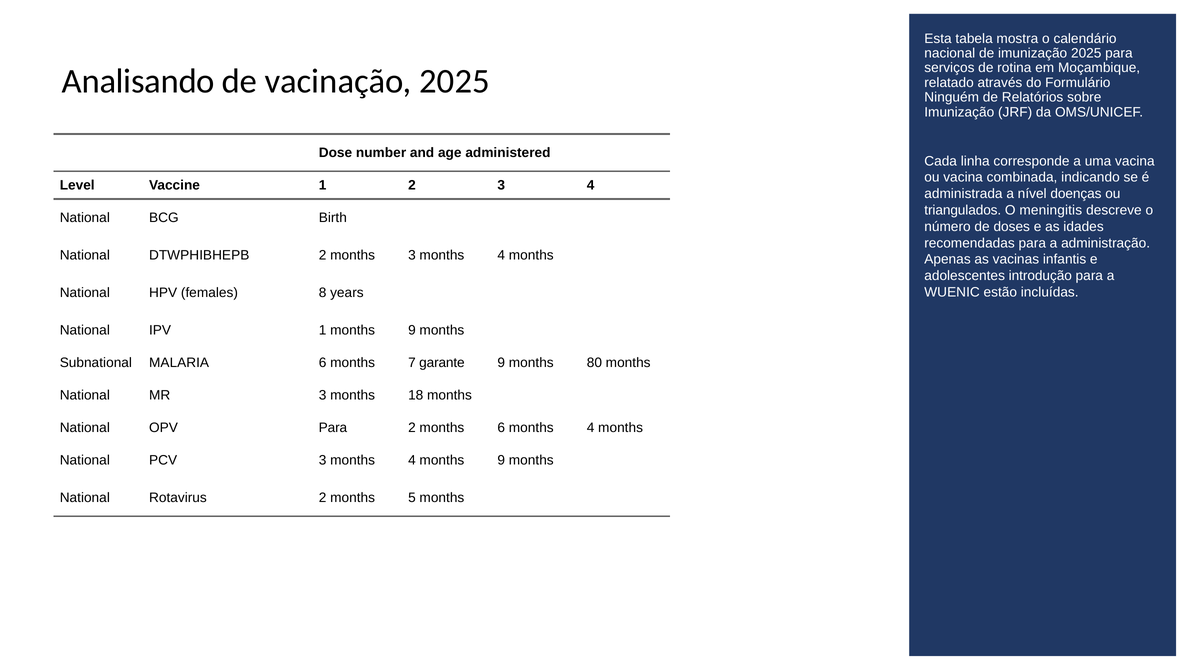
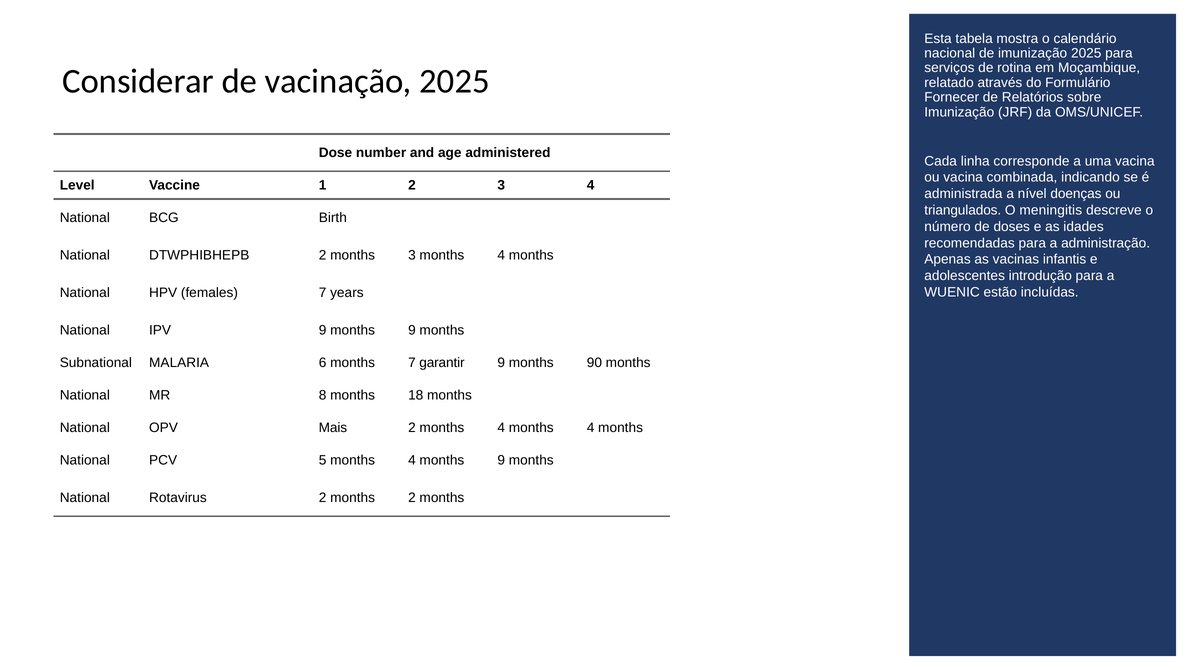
Analisando: Analisando -> Considerar
Ninguém: Ninguém -> Fornecer
females 8: 8 -> 7
IPV 1: 1 -> 9
garante: garante -> garantir
80: 80 -> 90
MR 3: 3 -> 8
OPV Para: Para -> Mais
2 months 6: 6 -> 4
PCV 3: 3 -> 5
months 5: 5 -> 2
